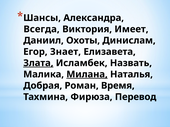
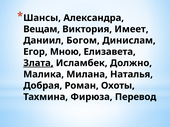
Всегда: Всегда -> Вещам
Охоты: Охоты -> Богом
Знает: Знает -> Мною
Назвать: Назвать -> Должно
Милана underline: present -> none
Время: Время -> Охоты
